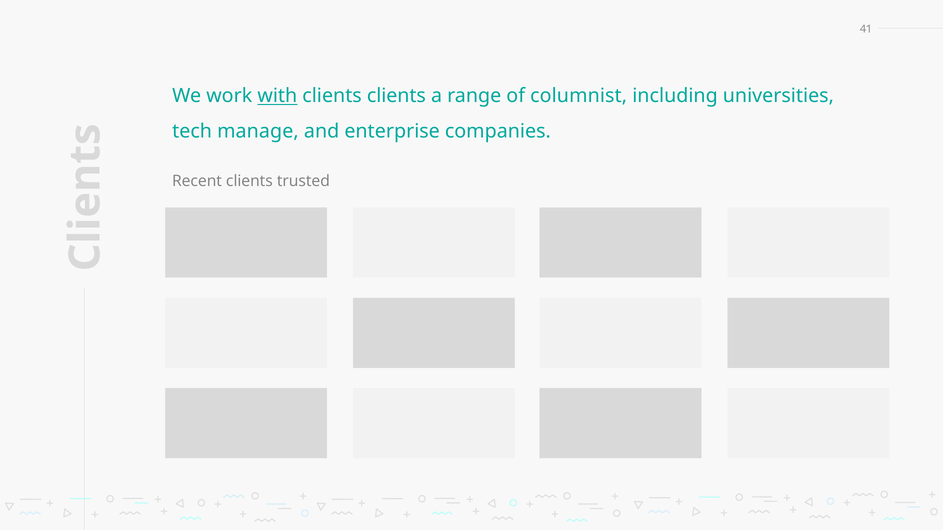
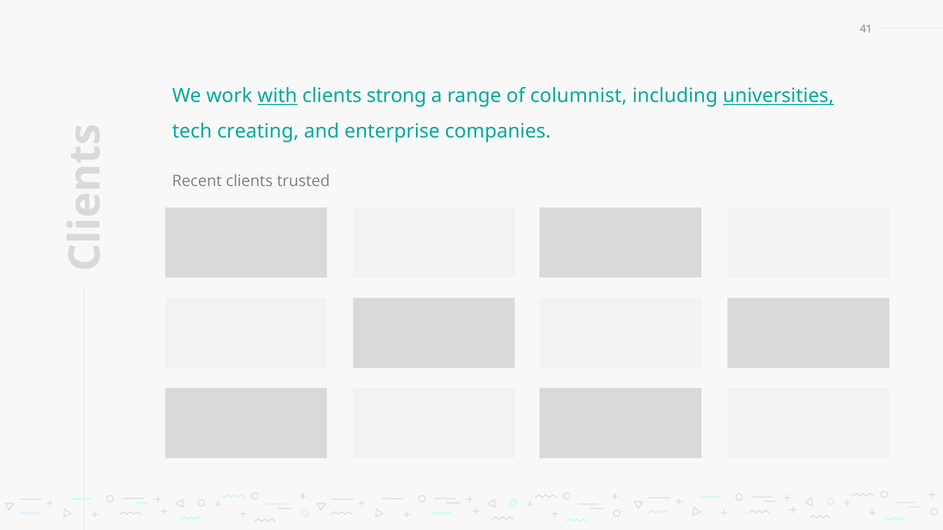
clients clients: clients -> strong
universities underline: none -> present
manage: manage -> creating
